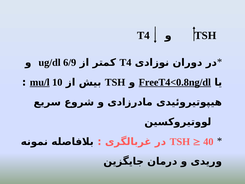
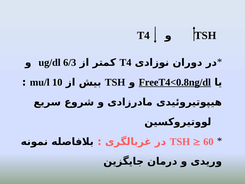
6/9: 6/9 -> 6/3
mu/l underline: present -> none
40: 40 -> 60
